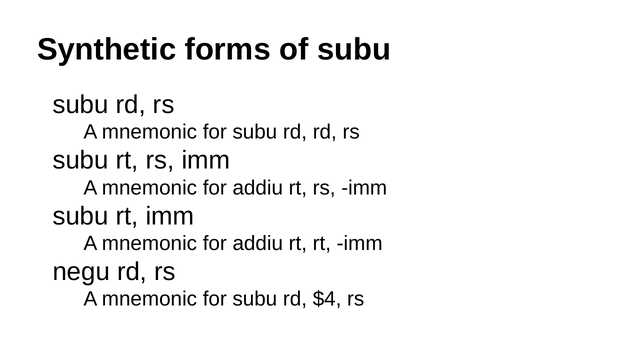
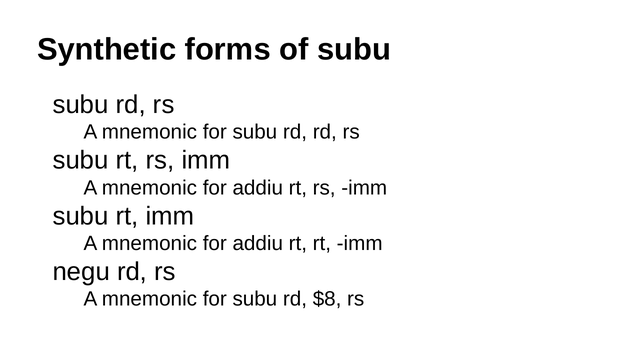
$4: $4 -> $8
